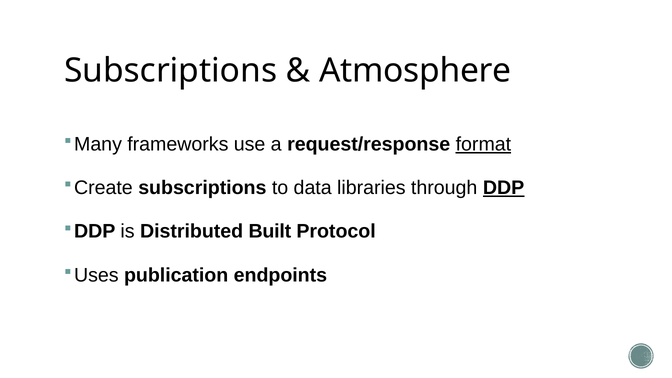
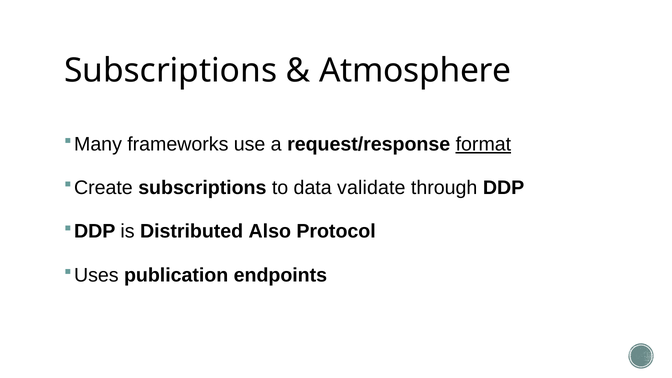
libraries: libraries -> validate
DDP underline: present -> none
Built: Built -> Also
